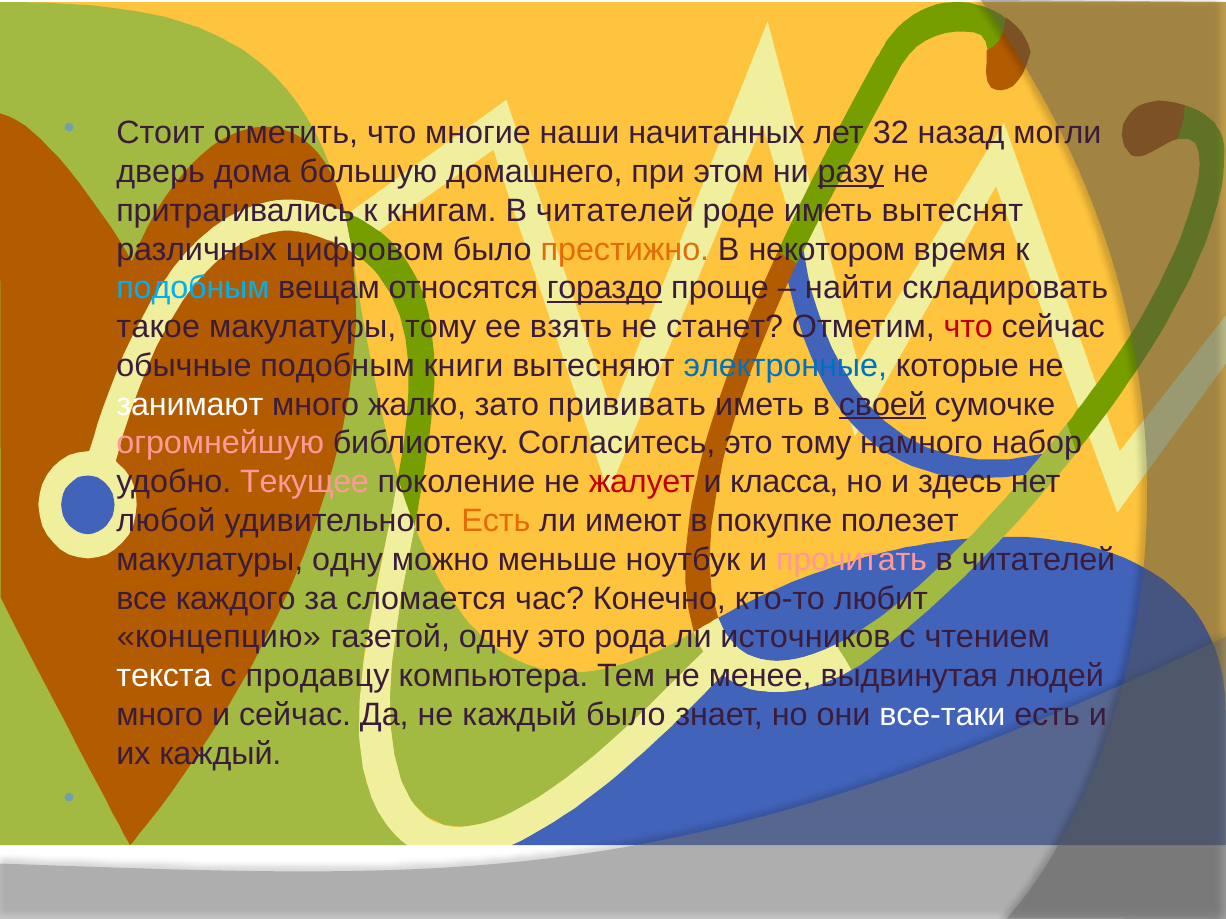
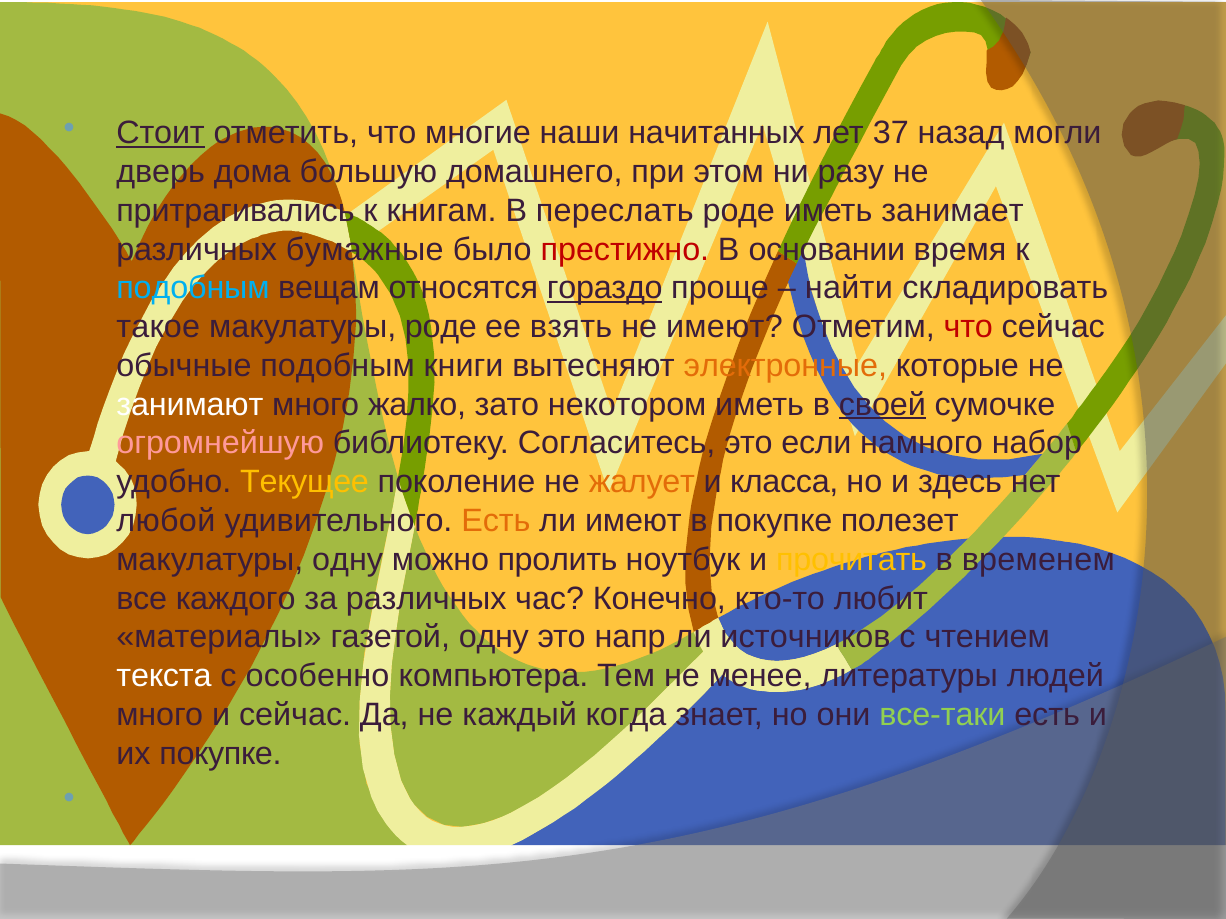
Стоит underline: none -> present
32: 32 -> 37
разу underline: present -> none
книгам В читателей: читателей -> переслать
вытеснят: вытеснят -> занимает
цифровом: цифровом -> бумажные
престижно colour: orange -> red
некотором: некотором -> основании
макулатуры тому: тому -> роде
не станет: станет -> имеют
электронные colour: blue -> orange
прививать: прививать -> некотором
это тому: тому -> если
Текущее colour: pink -> yellow
жалует colour: red -> orange
меньше: меньше -> пролить
прочитать colour: pink -> yellow
читателей at (1038, 560): читателей -> временем
за сломается: сломается -> различных
концепцию: концепцию -> материалы
рода: рода -> напр
продавцу: продавцу -> особенно
выдвинутая: выдвинутая -> литературы
каждый было: было -> когда
все-таки colour: white -> light green
их каждый: каждый -> покупке
